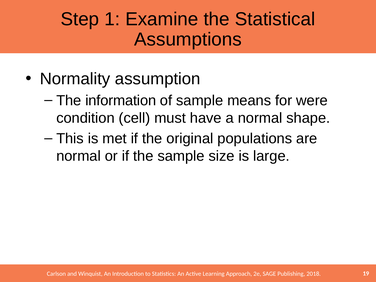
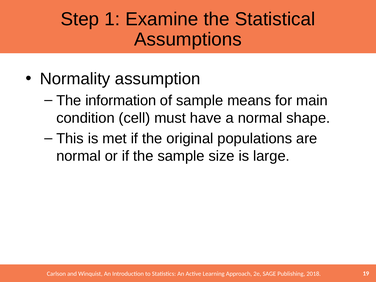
were: were -> main
